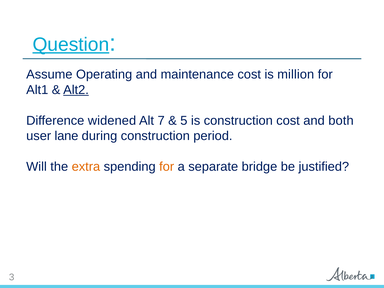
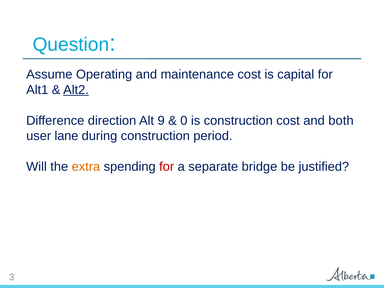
Question underline: present -> none
million: million -> capital
widened: widened -> direction
7: 7 -> 9
5: 5 -> 0
for at (167, 167) colour: orange -> red
